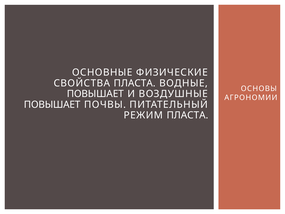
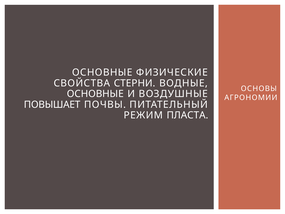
СВОЙСТВА ПЛАСТА: ПЛАСТА -> СТЕРНИ
ПОВЫШАЕТ at (95, 94): ПОВЫШАЕТ -> ОСНОВНЫЕ
